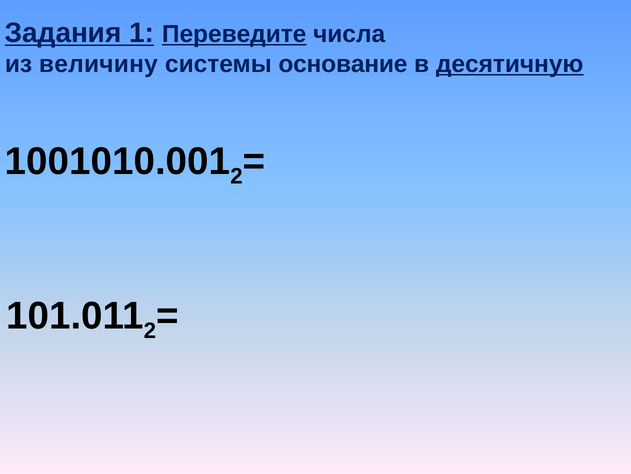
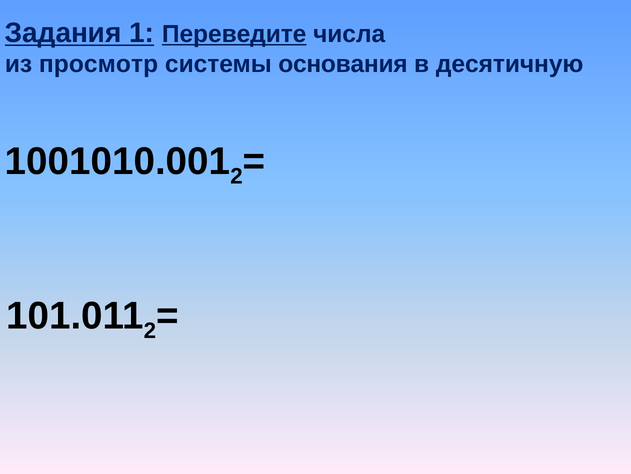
величину: величину -> просмотр
основание: основание -> основания
десятичную underline: present -> none
